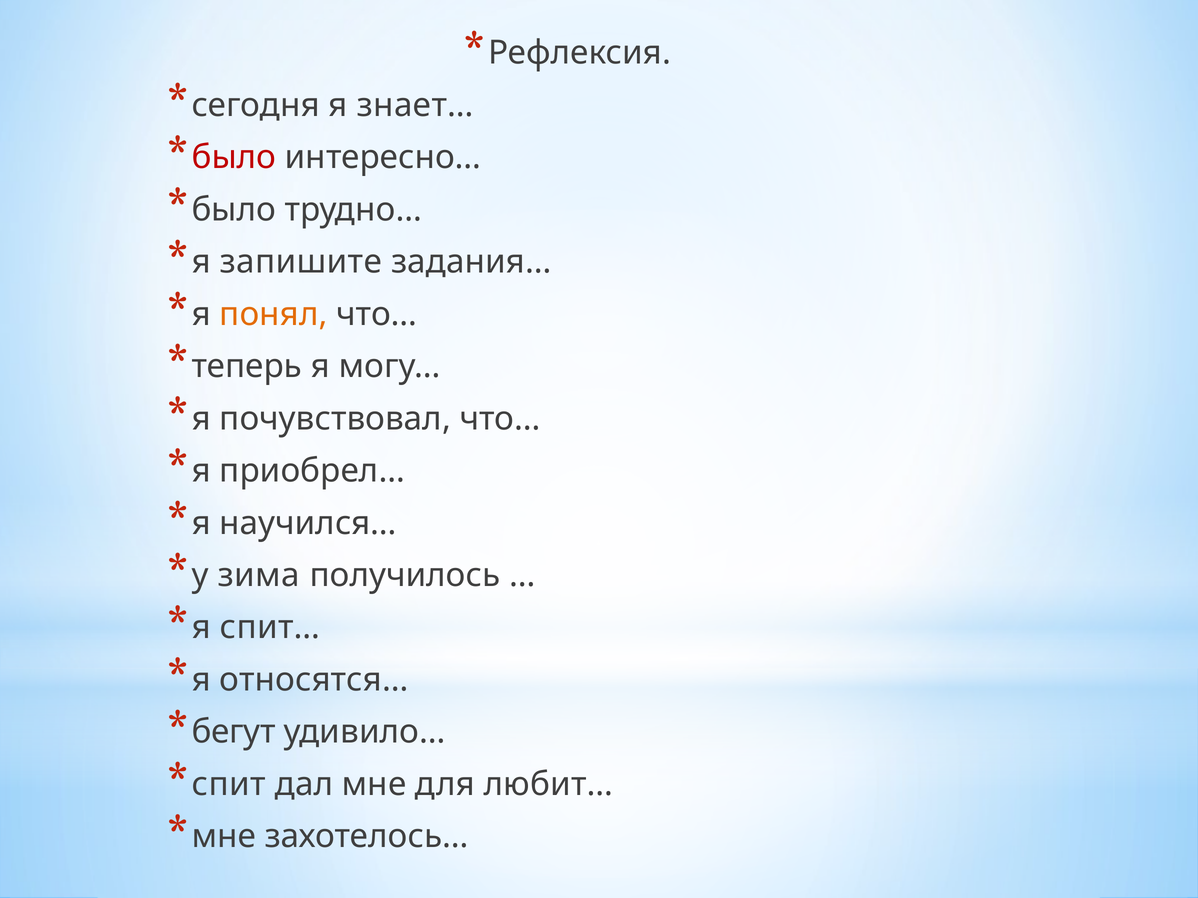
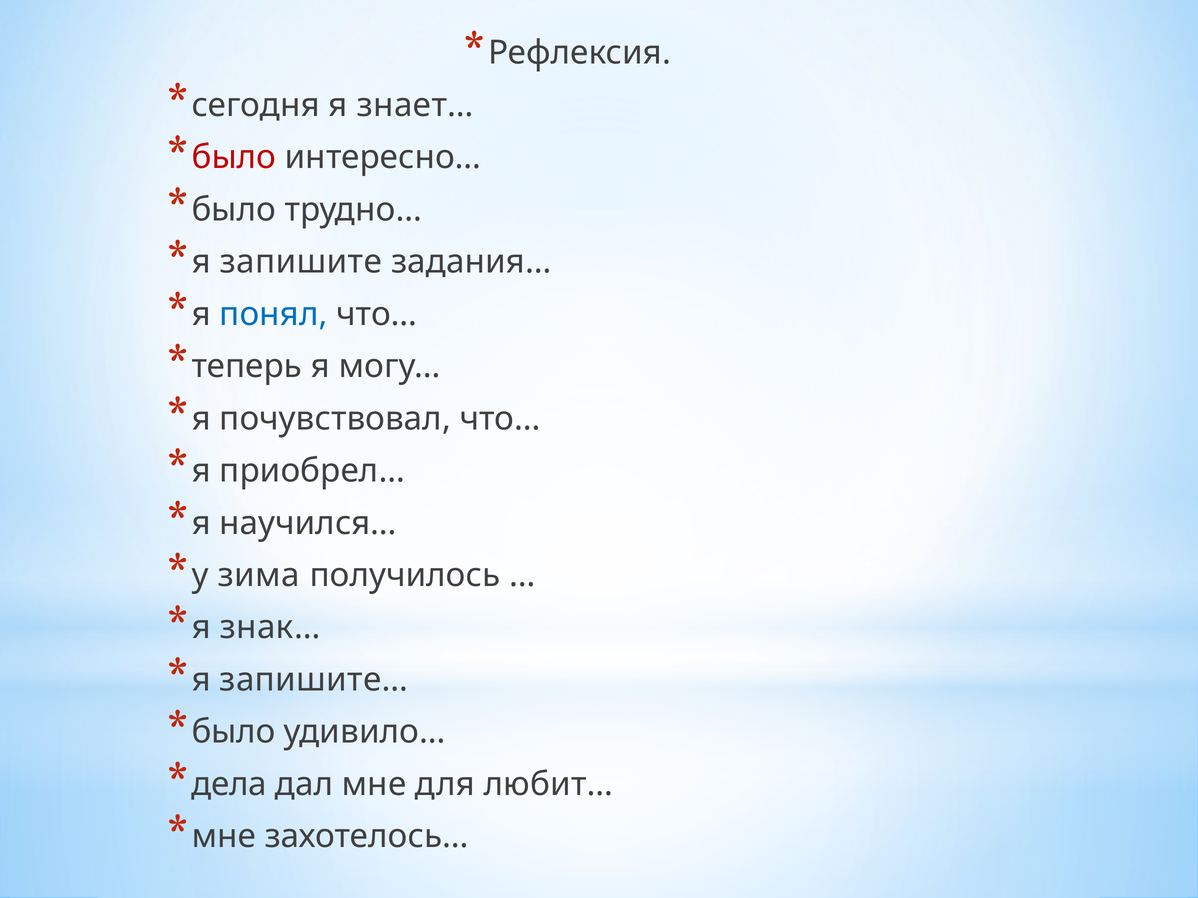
понял colour: orange -> blue
спит…: спит… -> знак…
относятся…: относятся… -> запишите…
бегут at (234, 732): бегут -> было
спит: спит -> дела
